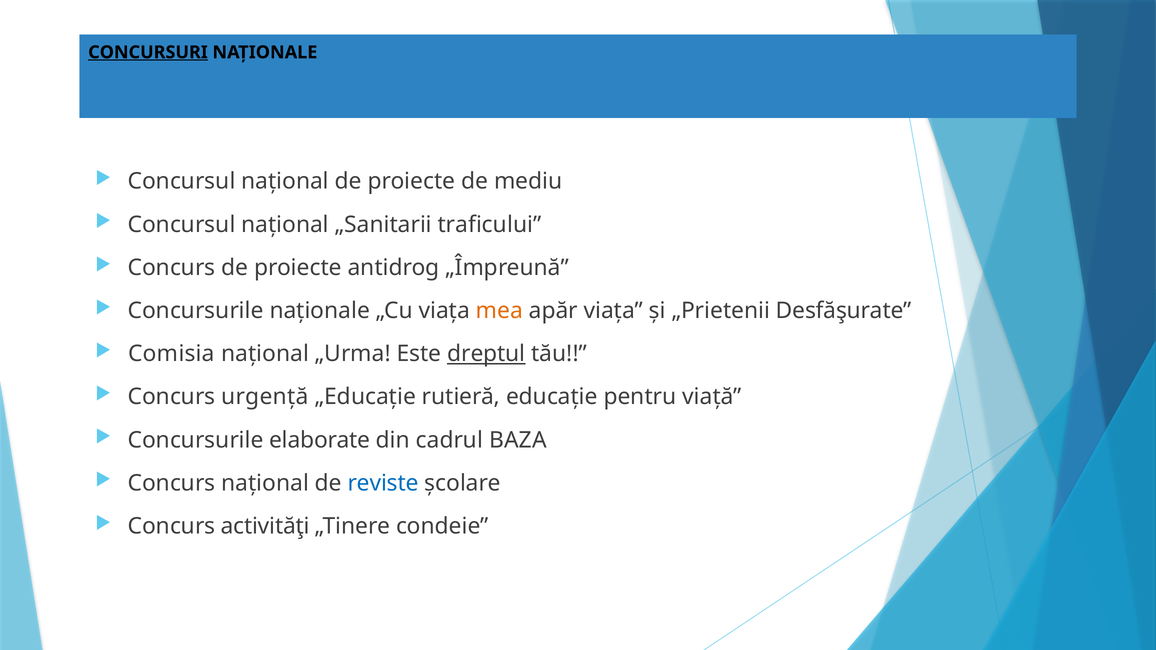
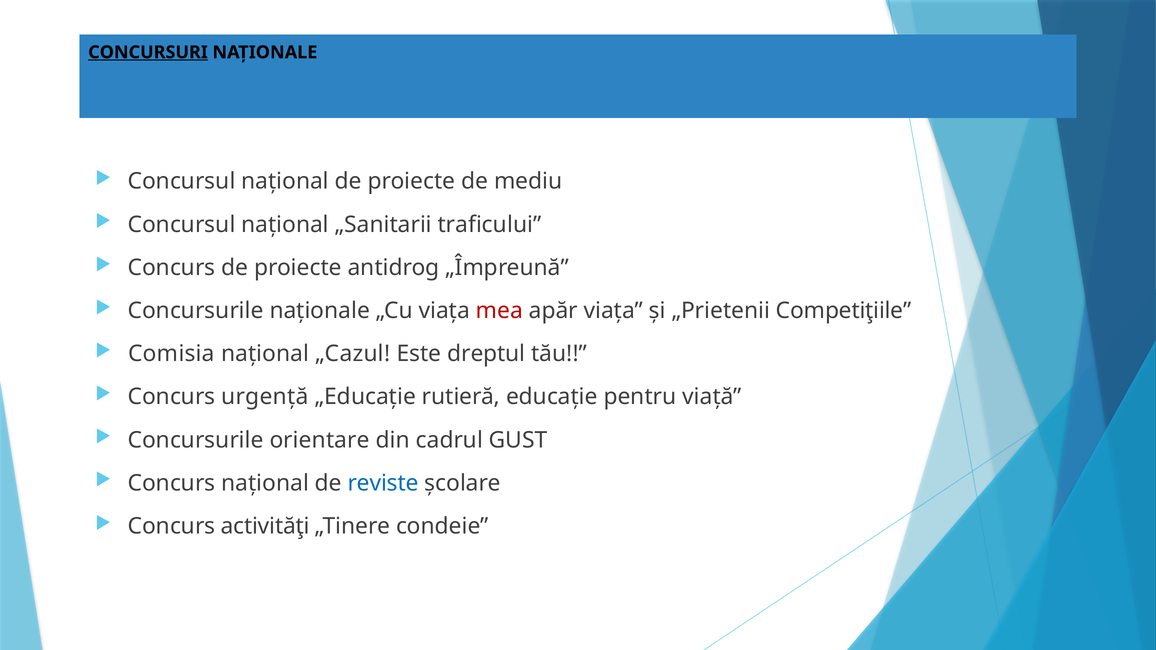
mea colour: orange -> red
Desfăşurate: Desfăşurate -> Competiţiile
„Urma: „Urma -> „Cazul
dreptul underline: present -> none
elaborate: elaborate -> orientare
BAZA: BAZA -> GUST
